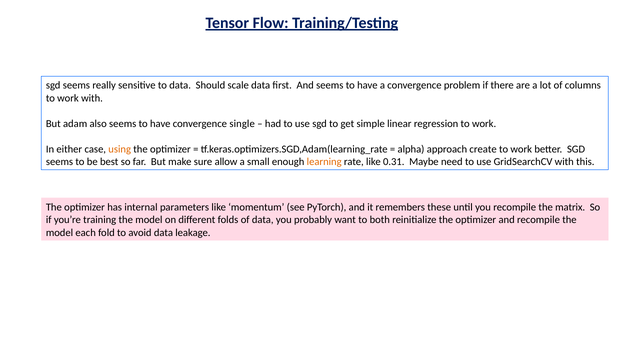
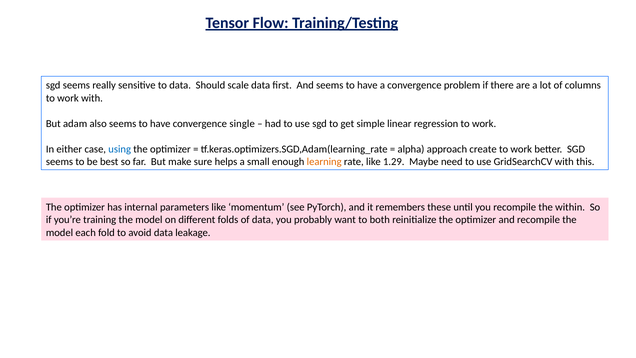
using colour: orange -> blue
allow: allow -> helps
0.31: 0.31 -> 1.29
matrix: matrix -> within
